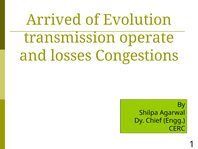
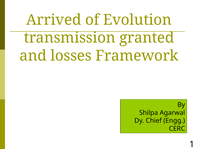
operate: operate -> granted
Congestions: Congestions -> Framework
